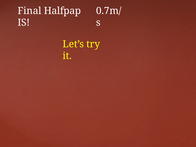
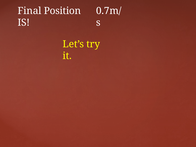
Halfpap: Halfpap -> Position
